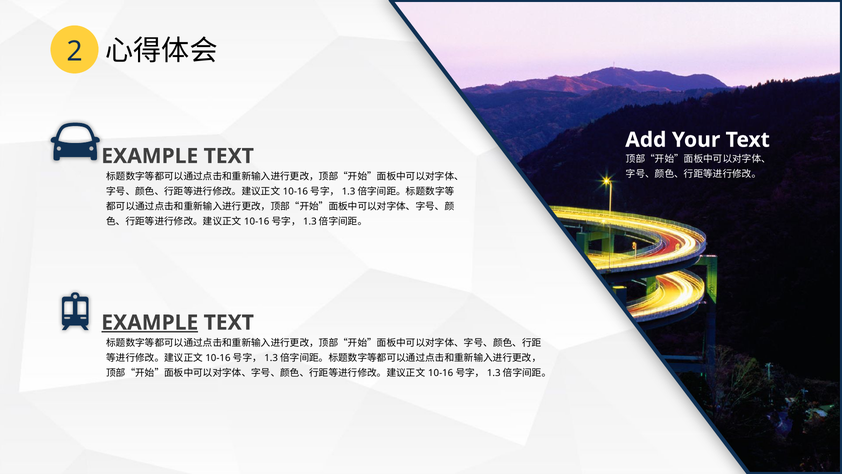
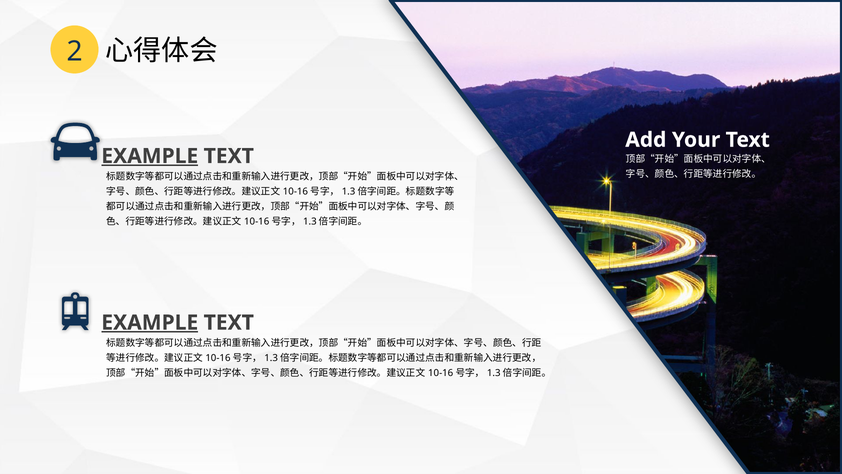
EXAMPLE at (150, 156) underline: none -> present
